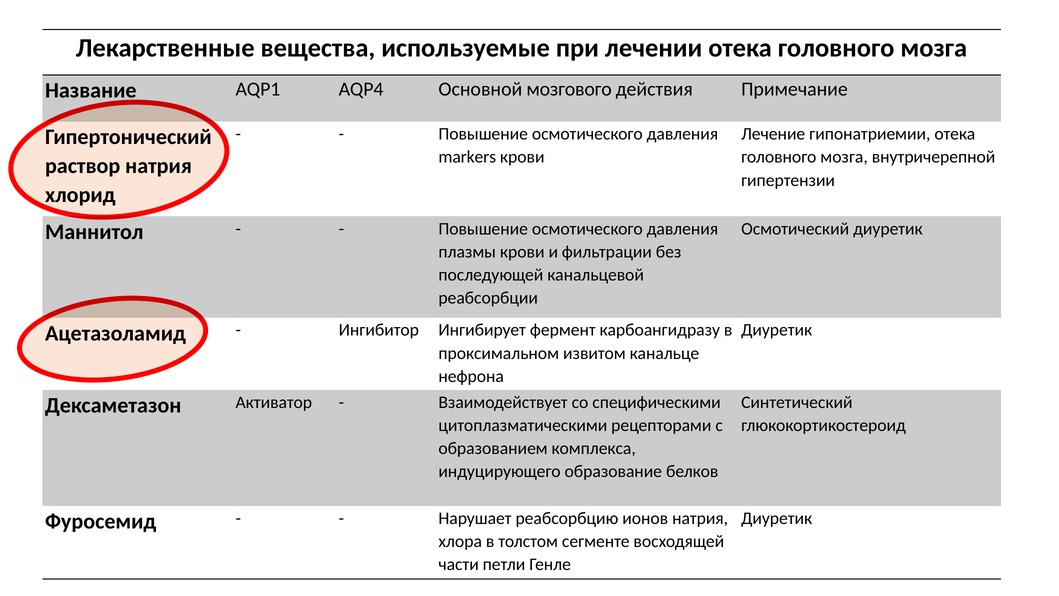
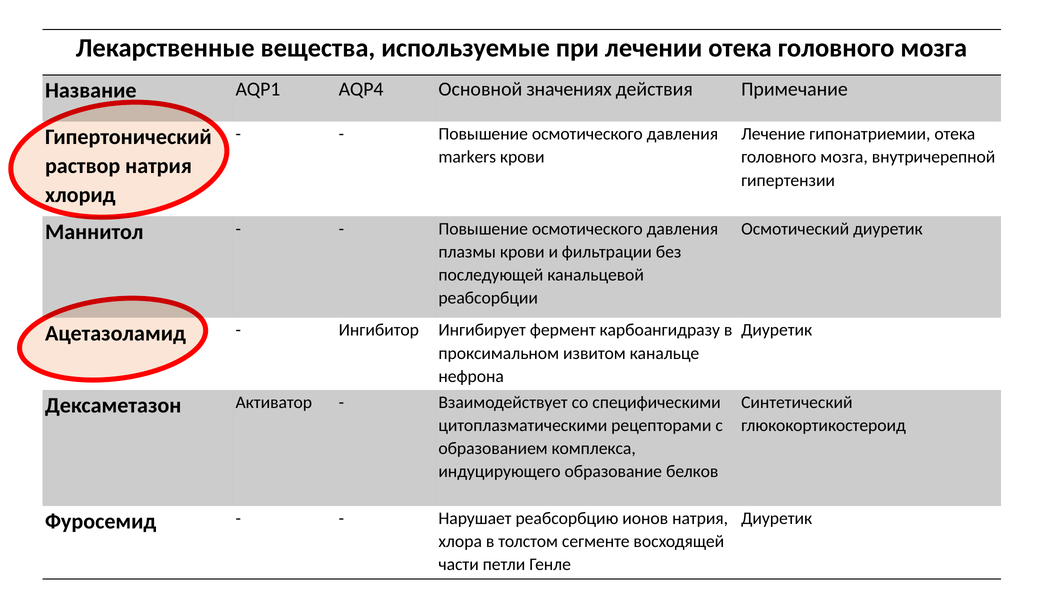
мозгового: мозгового -> значениях
